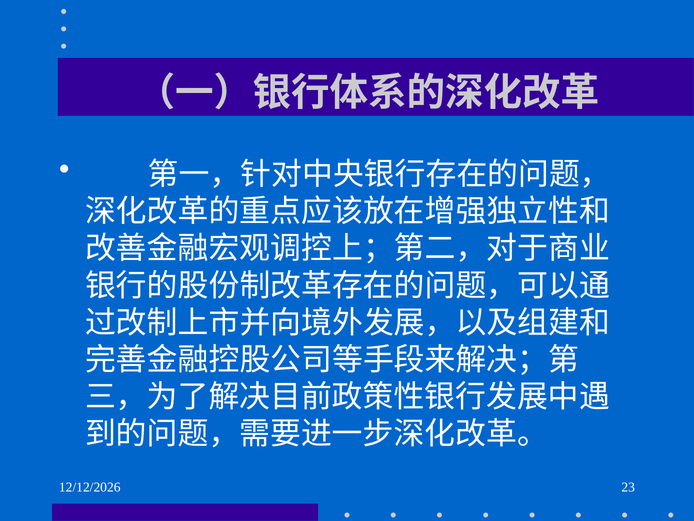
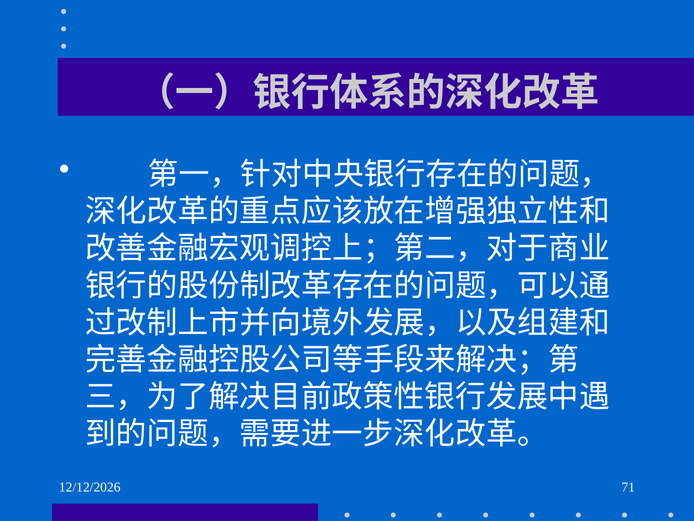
23: 23 -> 71
